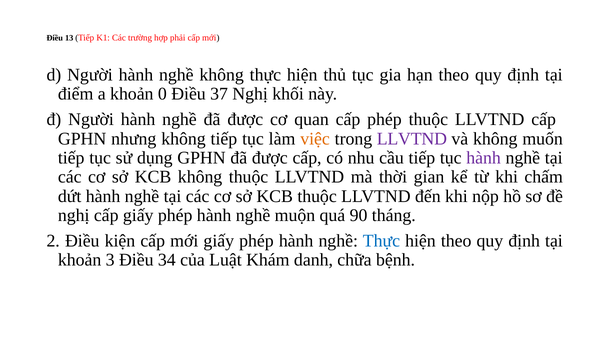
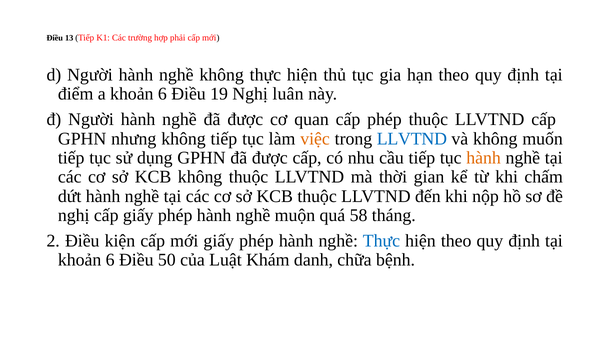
a khoản 0: 0 -> 6
37: 37 -> 19
khối: khối -> luân
LLVTND at (412, 139) colour: purple -> blue
hành at (484, 158) colour: purple -> orange
90: 90 -> 58
3 at (110, 260): 3 -> 6
34: 34 -> 50
